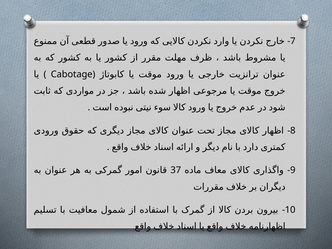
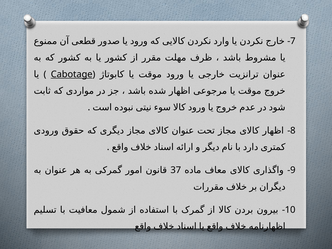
Cabotage underline: none -> present
